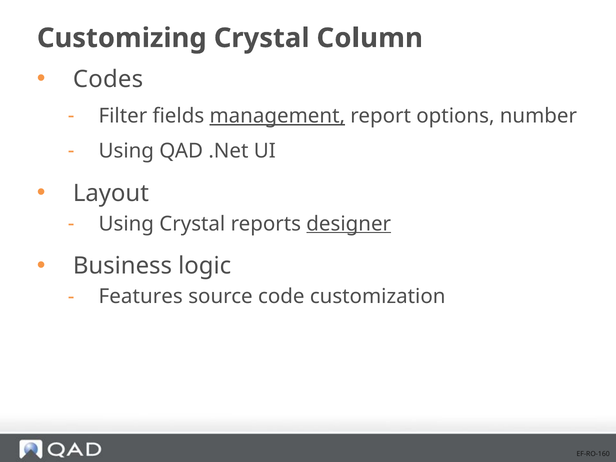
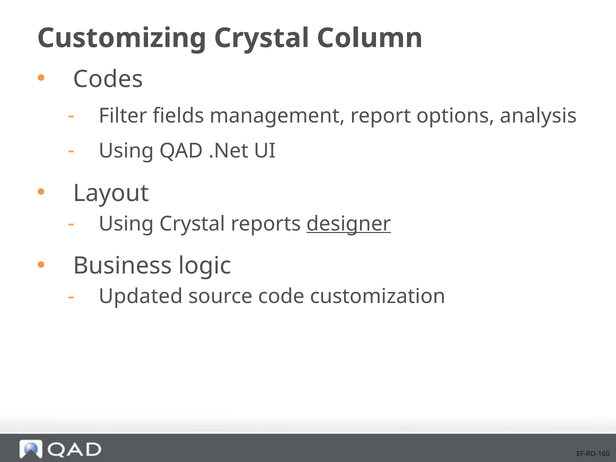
management underline: present -> none
number: number -> analysis
Features: Features -> Updated
